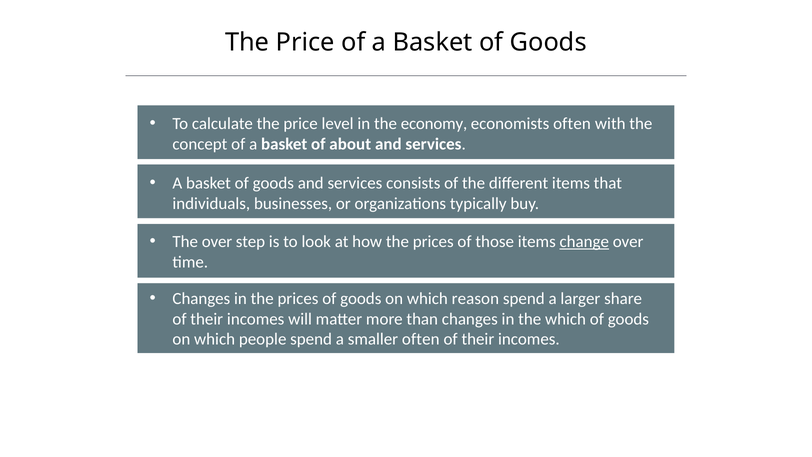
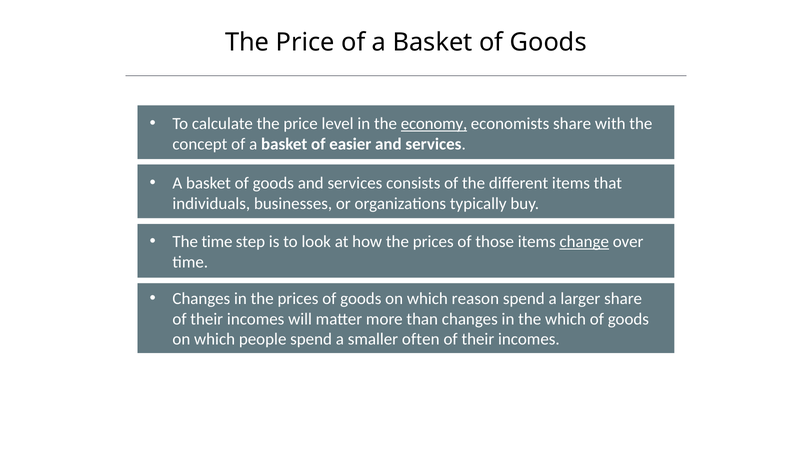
economy underline: none -> present
economists often: often -> share
about: about -> easier
The over: over -> time
